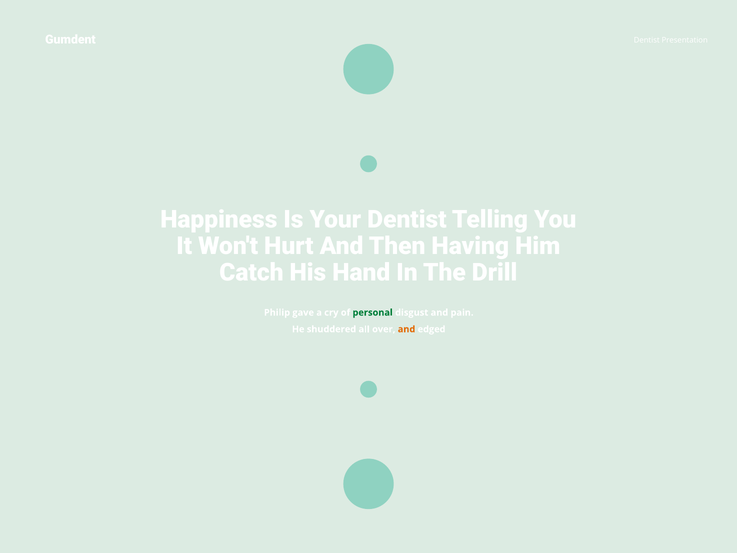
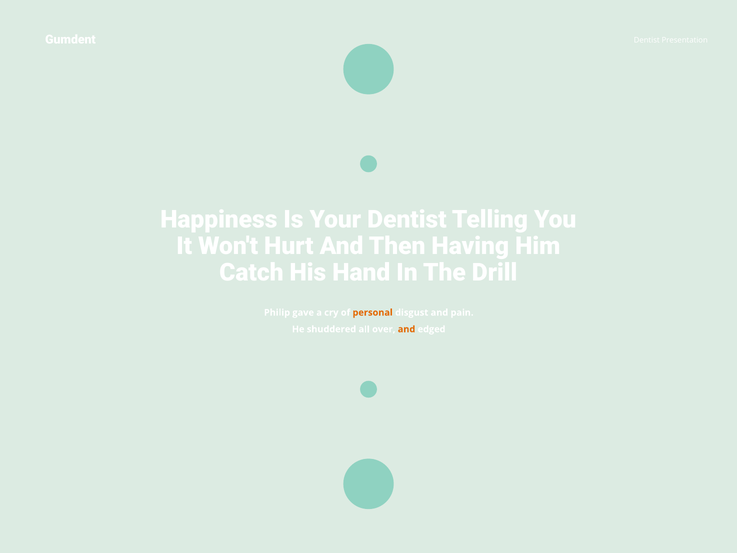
personal colour: green -> orange
